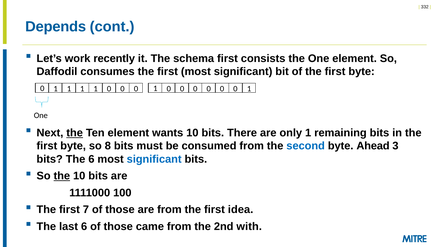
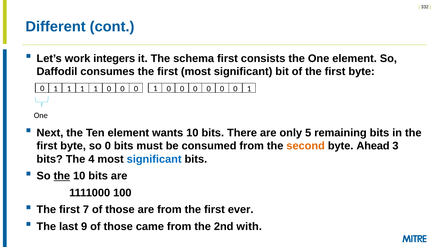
Depends: Depends -> Different
recently: recently -> integers
the at (75, 133) underline: present -> none
only 1: 1 -> 5
so 8: 8 -> 0
second colour: blue -> orange
The 6: 6 -> 4
idea: idea -> ever
last 6: 6 -> 9
